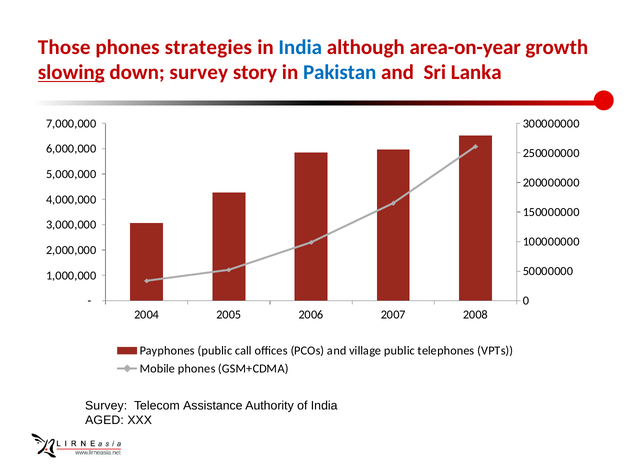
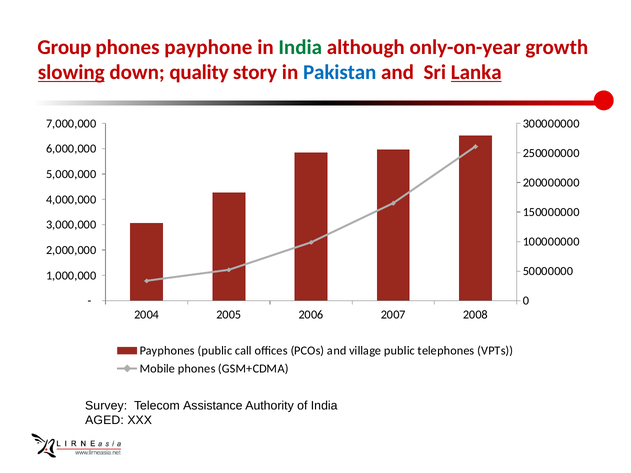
Those: Those -> Group
strategies: strategies -> payphone
India at (300, 47) colour: blue -> green
area-on-year: area-on-year -> only-on-year
down survey: survey -> quality
Lanka underline: none -> present
